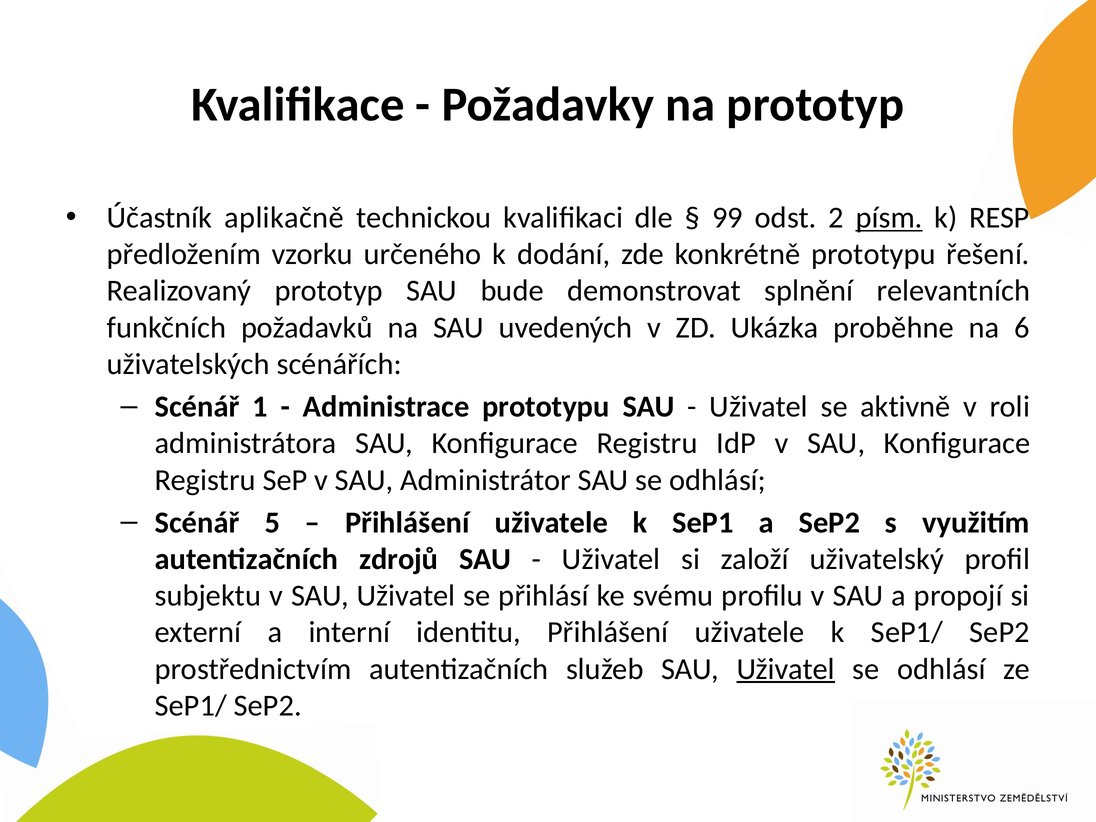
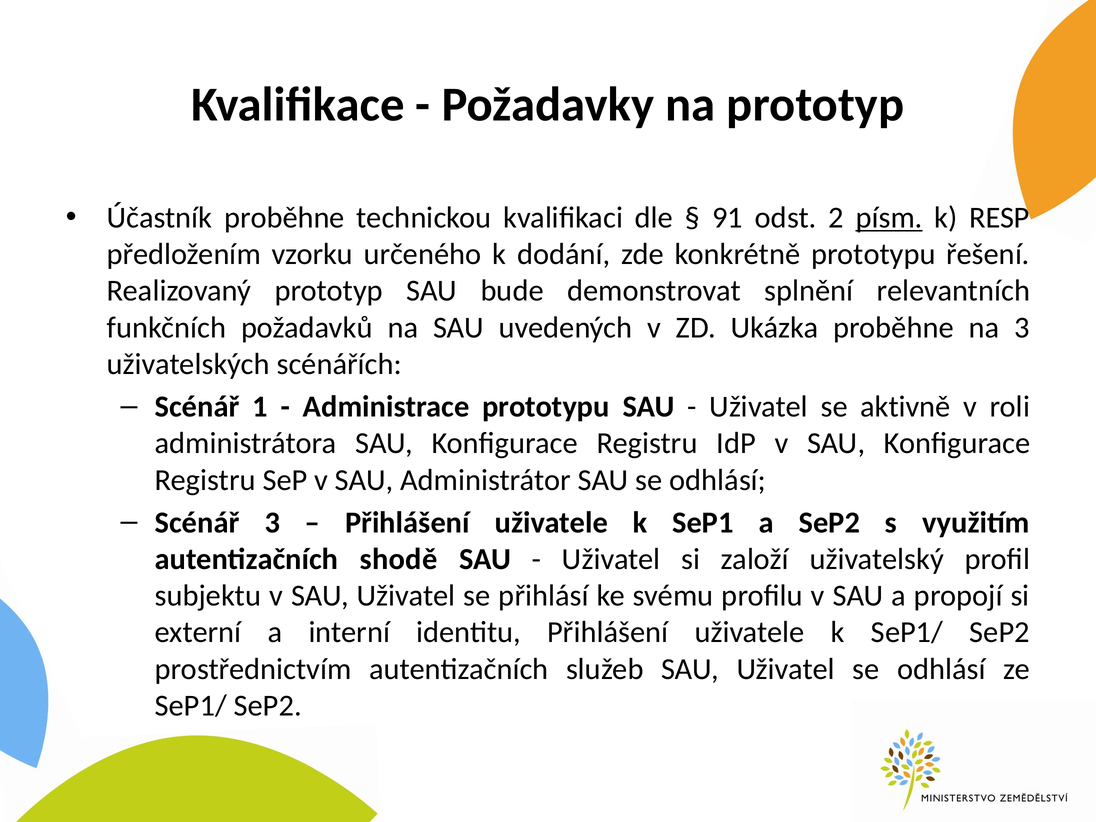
Účastník aplikačně: aplikačně -> proběhne
99: 99 -> 91
na 6: 6 -> 3
Scénář 5: 5 -> 3
zdrojů: zdrojů -> shodě
Uživatel at (786, 669) underline: present -> none
